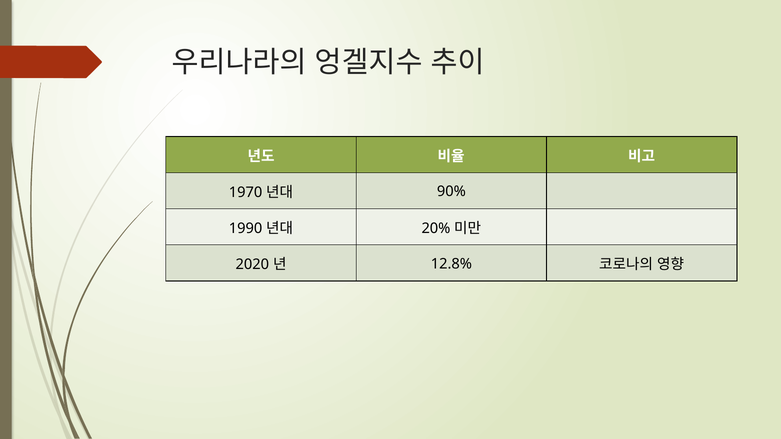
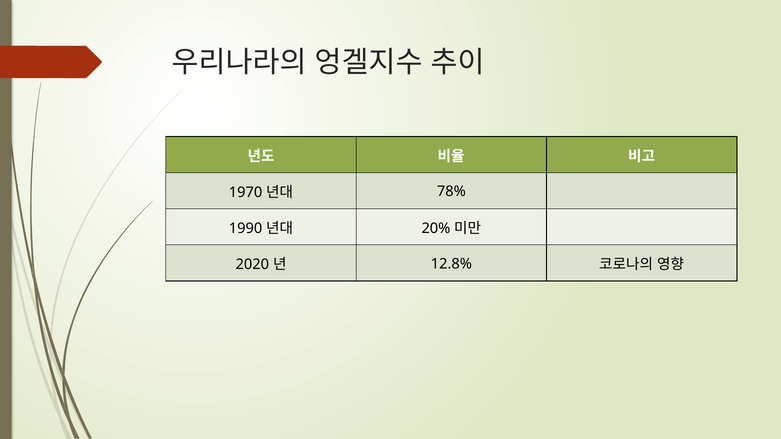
90%: 90% -> 78%
